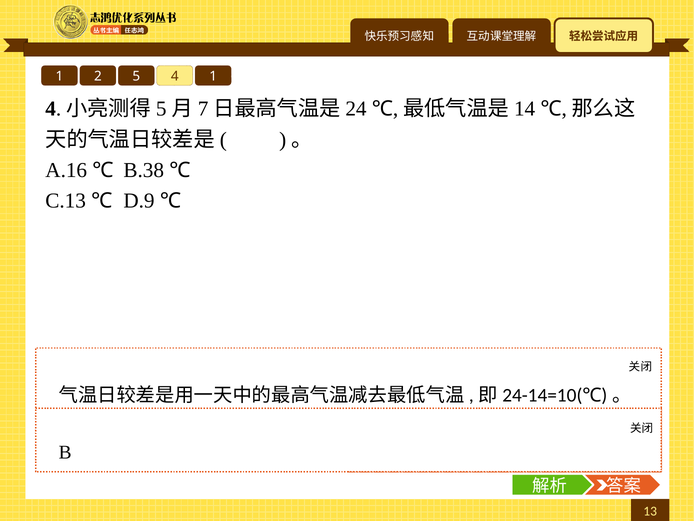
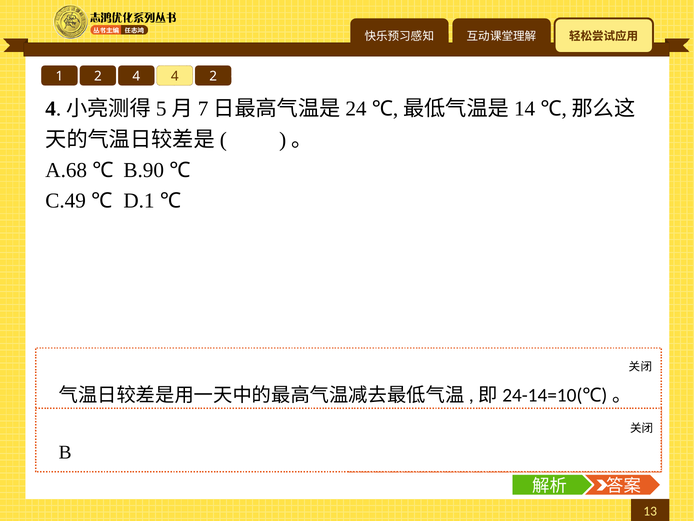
2 5: 5 -> 4
4 1: 1 -> 2
A.16: A.16 -> A.68
B.38: B.38 -> B.90
C.13: C.13 -> C.49
D.9: D.9 -> D.1
